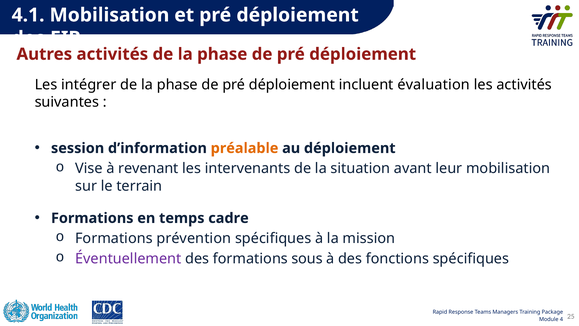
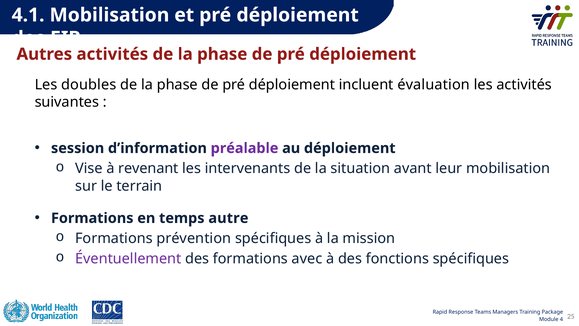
intégrer: intégrer -> doubles
préalable colour: orange -> purple
cadre: cadre -> autre
sous: sous -> avec
